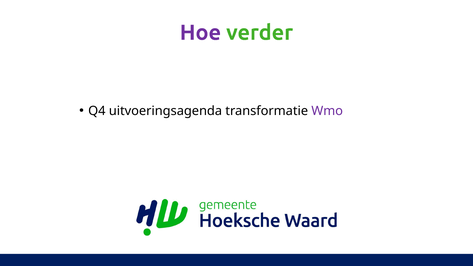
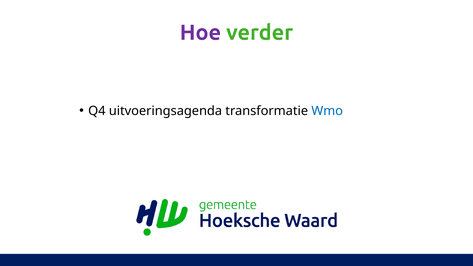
Wmo colour: purple -> blue
